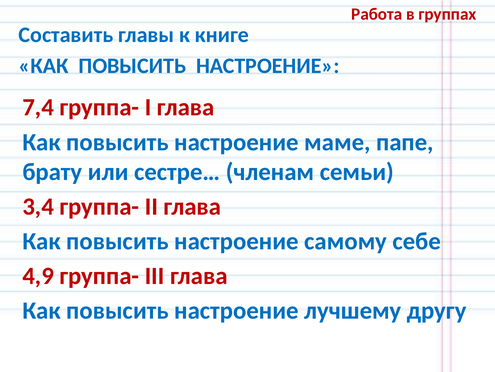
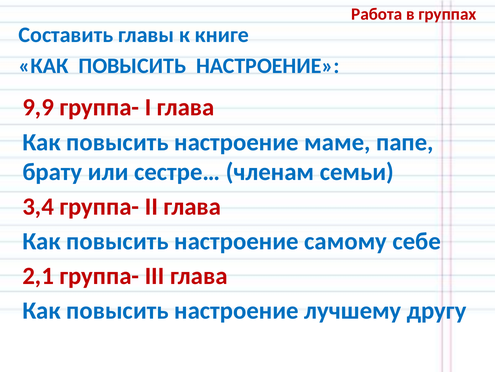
7,4: 7,4 -> 9,9
4,9: 4,9 -> 2,1
